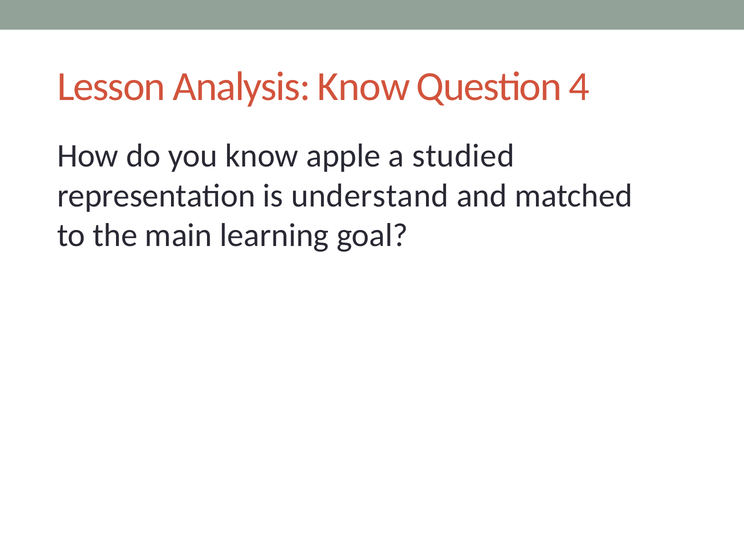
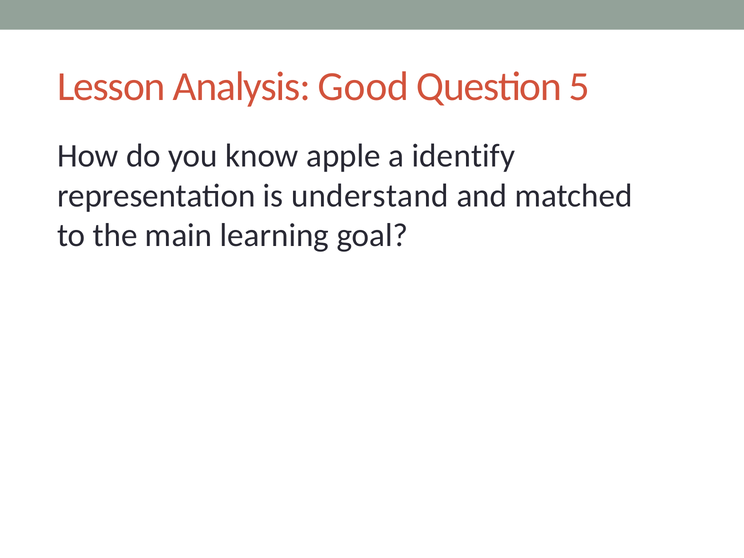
Analysis Know: Know -> Good
4: 4 -> 5
studied: studied -> identify
